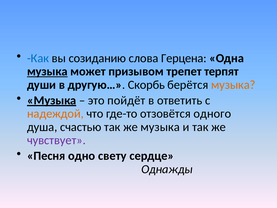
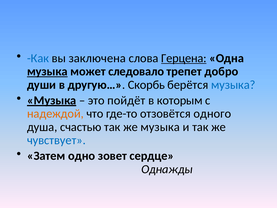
созиданию: созиданию -> заключена
Герцена underline: none -> present
призывом: призывом -> следовало
терпят: терпят -> добро
музыка at (233, 85) colour: orange -> blue
ответить: ответить -> которым
чувствует colour: purple -> blue
Песня: Песня -> Затем
свету: свету -> зовет
